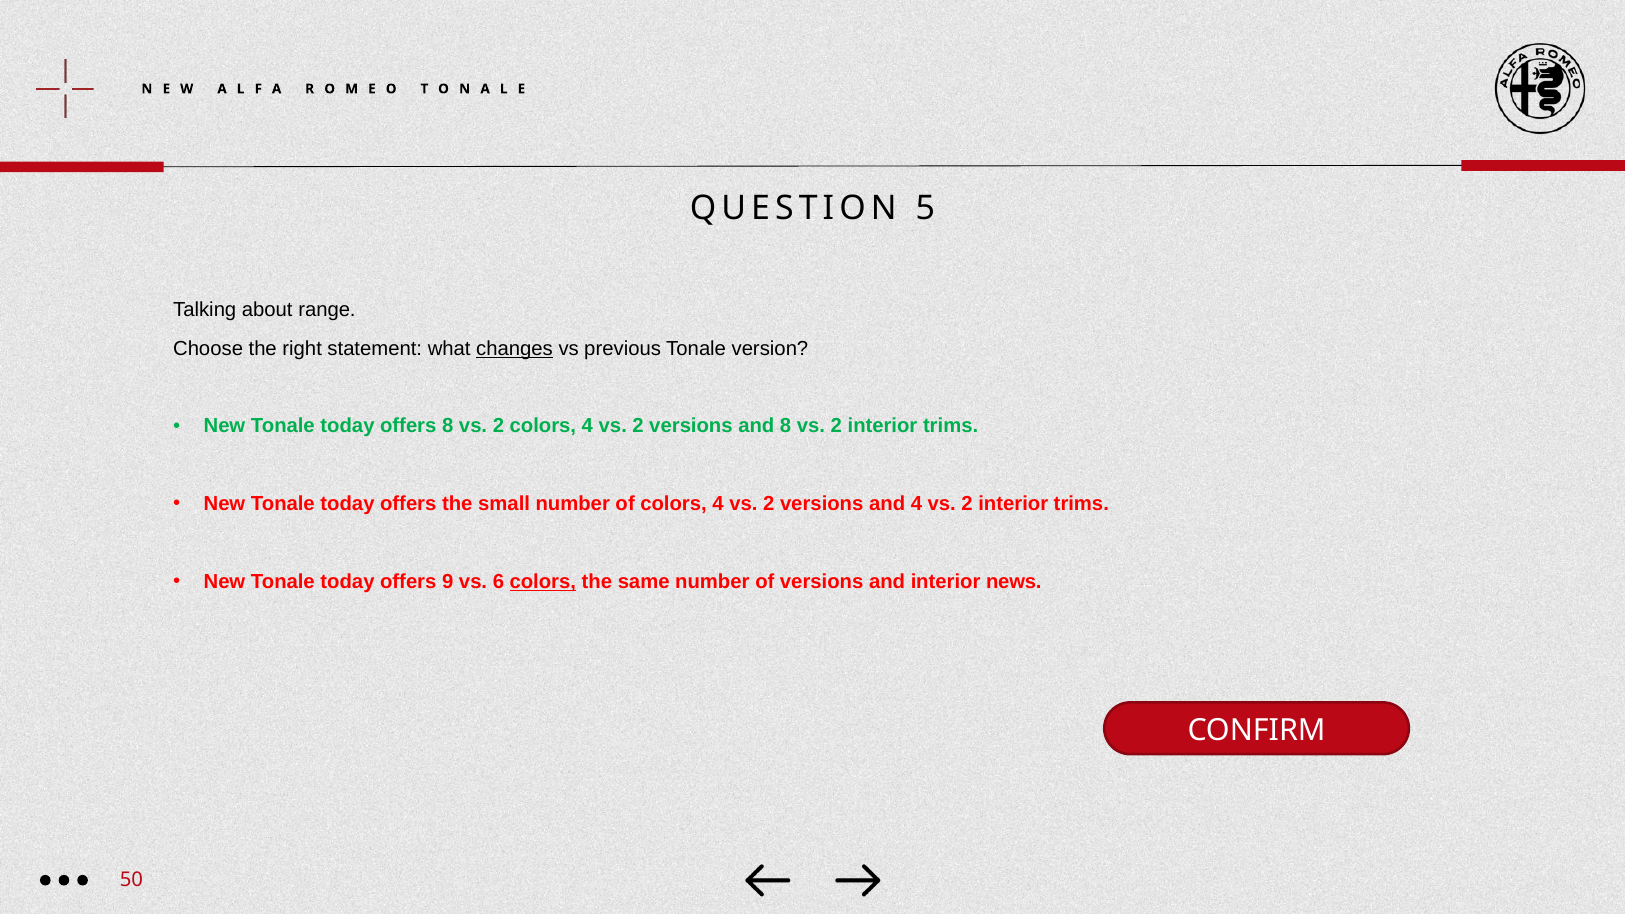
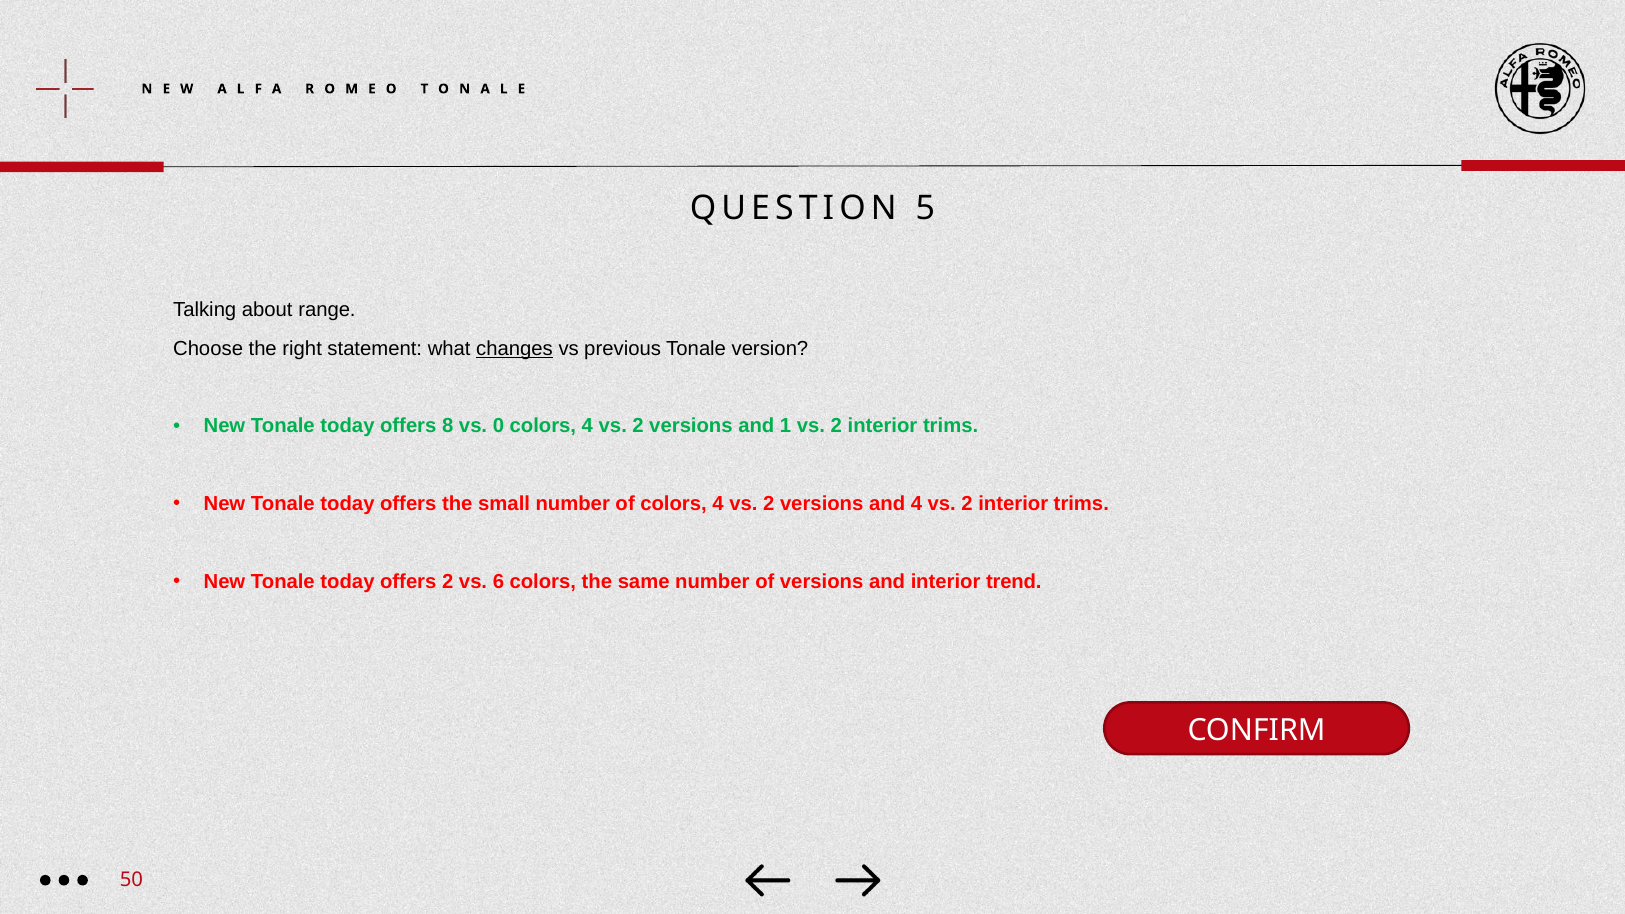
offers 8 vs 2: 2 -> 0
and 8: 8 -> 1
offers 9: 9 -> 2
colors at (543, 582) underline: present -> none
news: news -> trend
